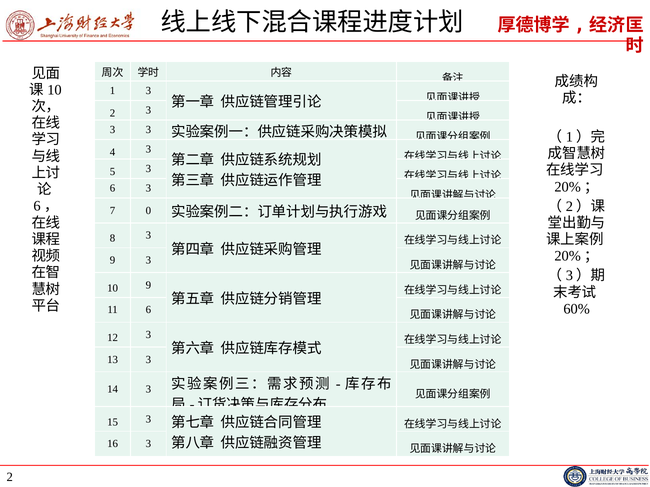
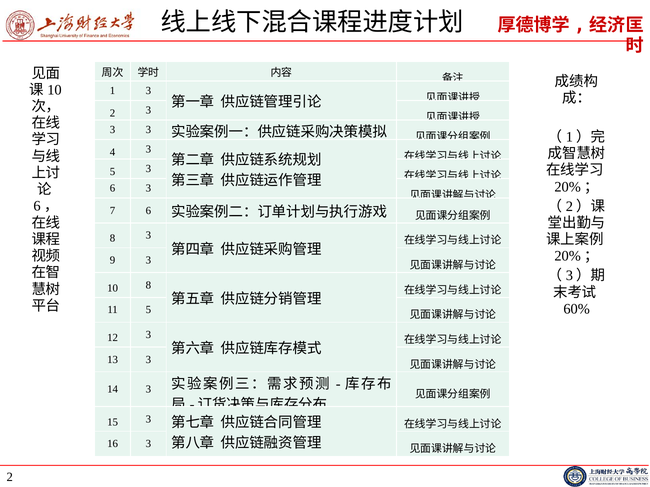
7 0: 0 -> 6
10 9: 9 -> 8
11 6: 6 -> 5
